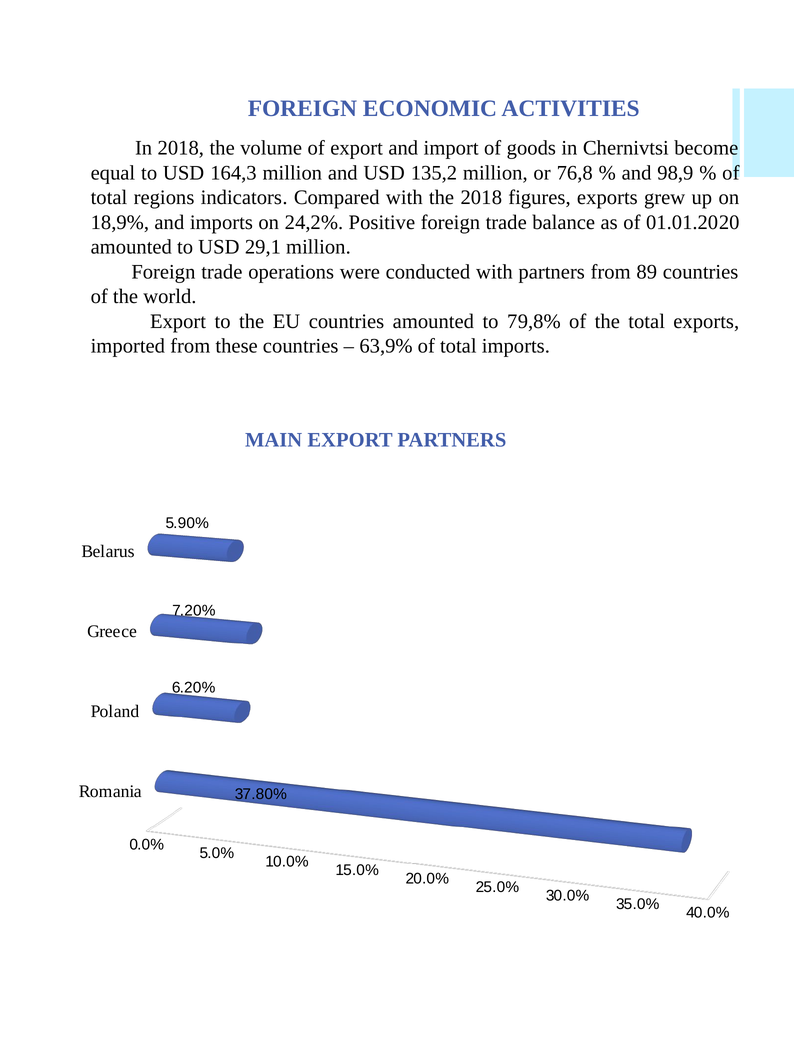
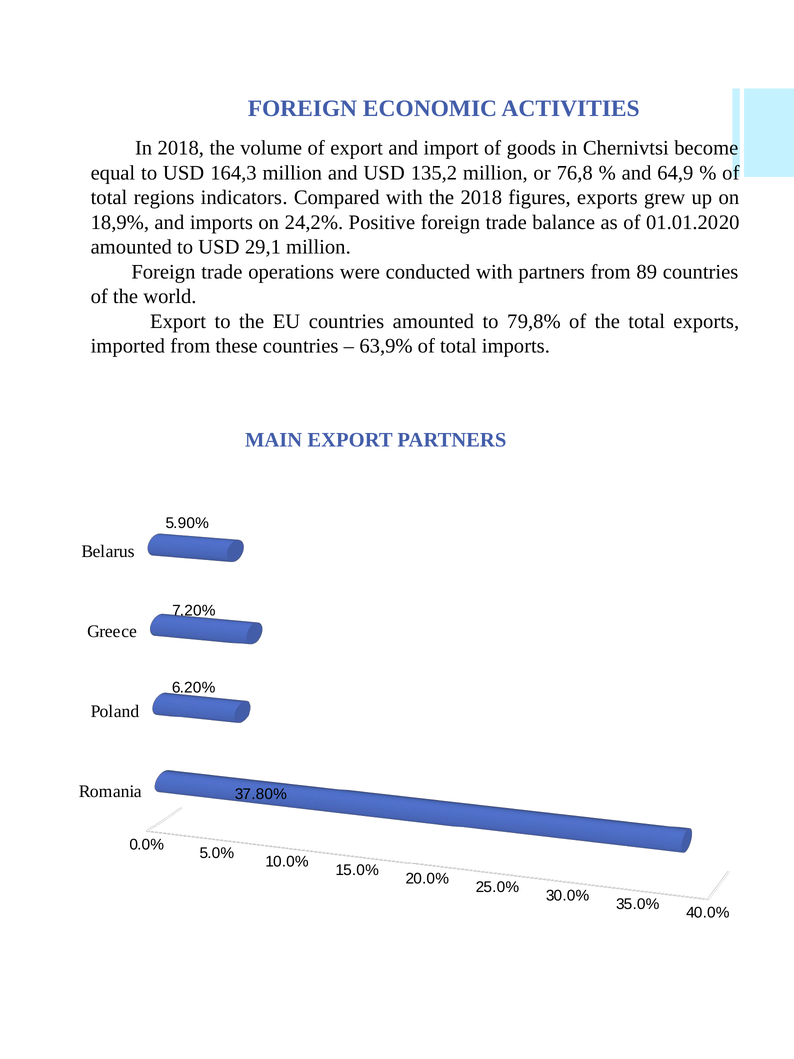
98,9: 98,9 -> 64,9
